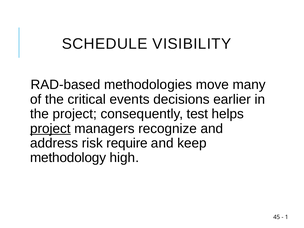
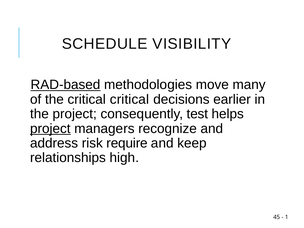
RAD-based underline: none -> present
critical events: events -> critical
methodology: methodology -> relationships
